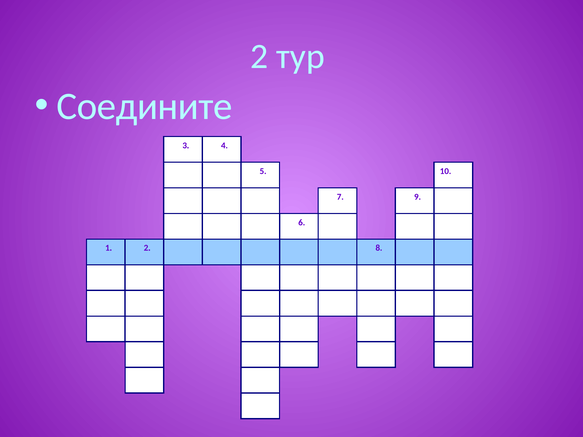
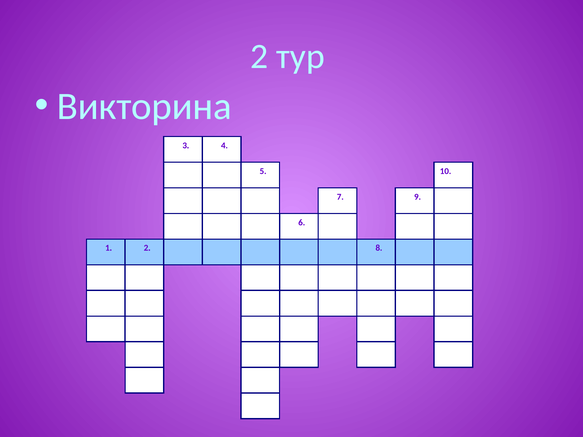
Соедините: Соедините -> Викторина
